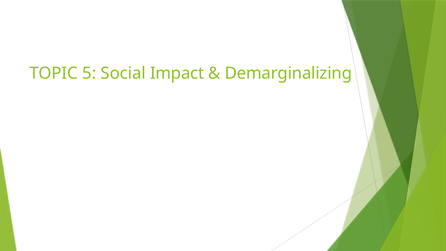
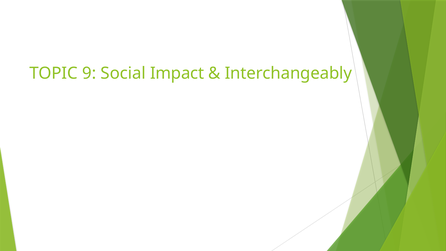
5: 5 -> 9
Demarginalizing: Demarginalizing -> Interchangeably
